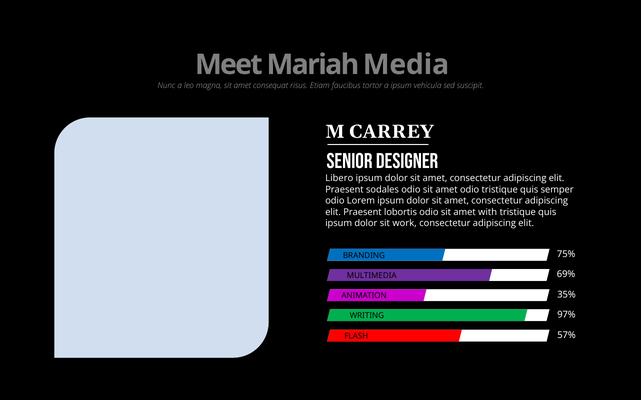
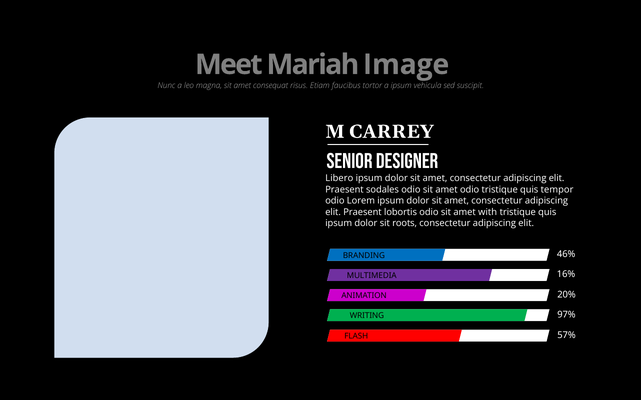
Media: Media -> Image
semper: semper -> tempor
work: work -> roots
75%: 75% -> 46%
69%: 69% -> 16%
35%: 35% -> 20%
